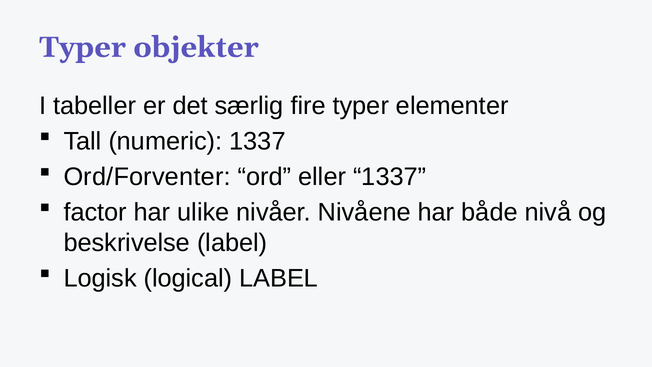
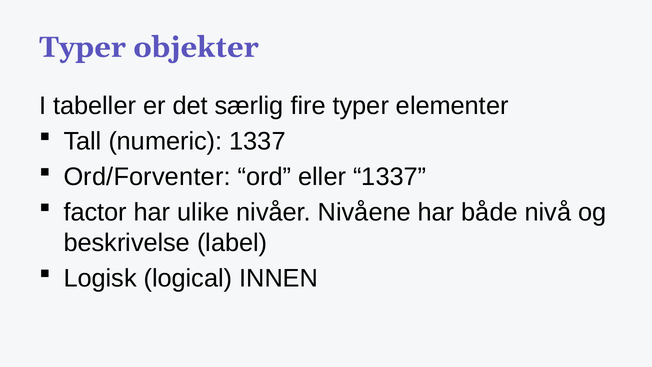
logical LABEL: LABEL -> INNEN
